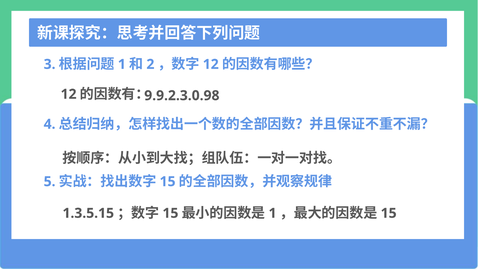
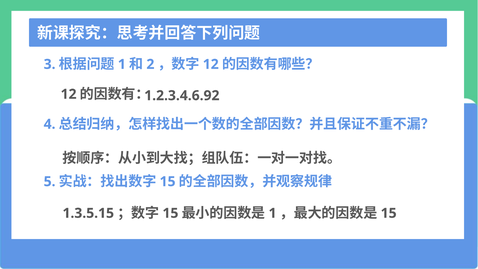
9.9.2.3.0.98: 9.9.2.3.0.98 -> 1.2.3.4.6.92
